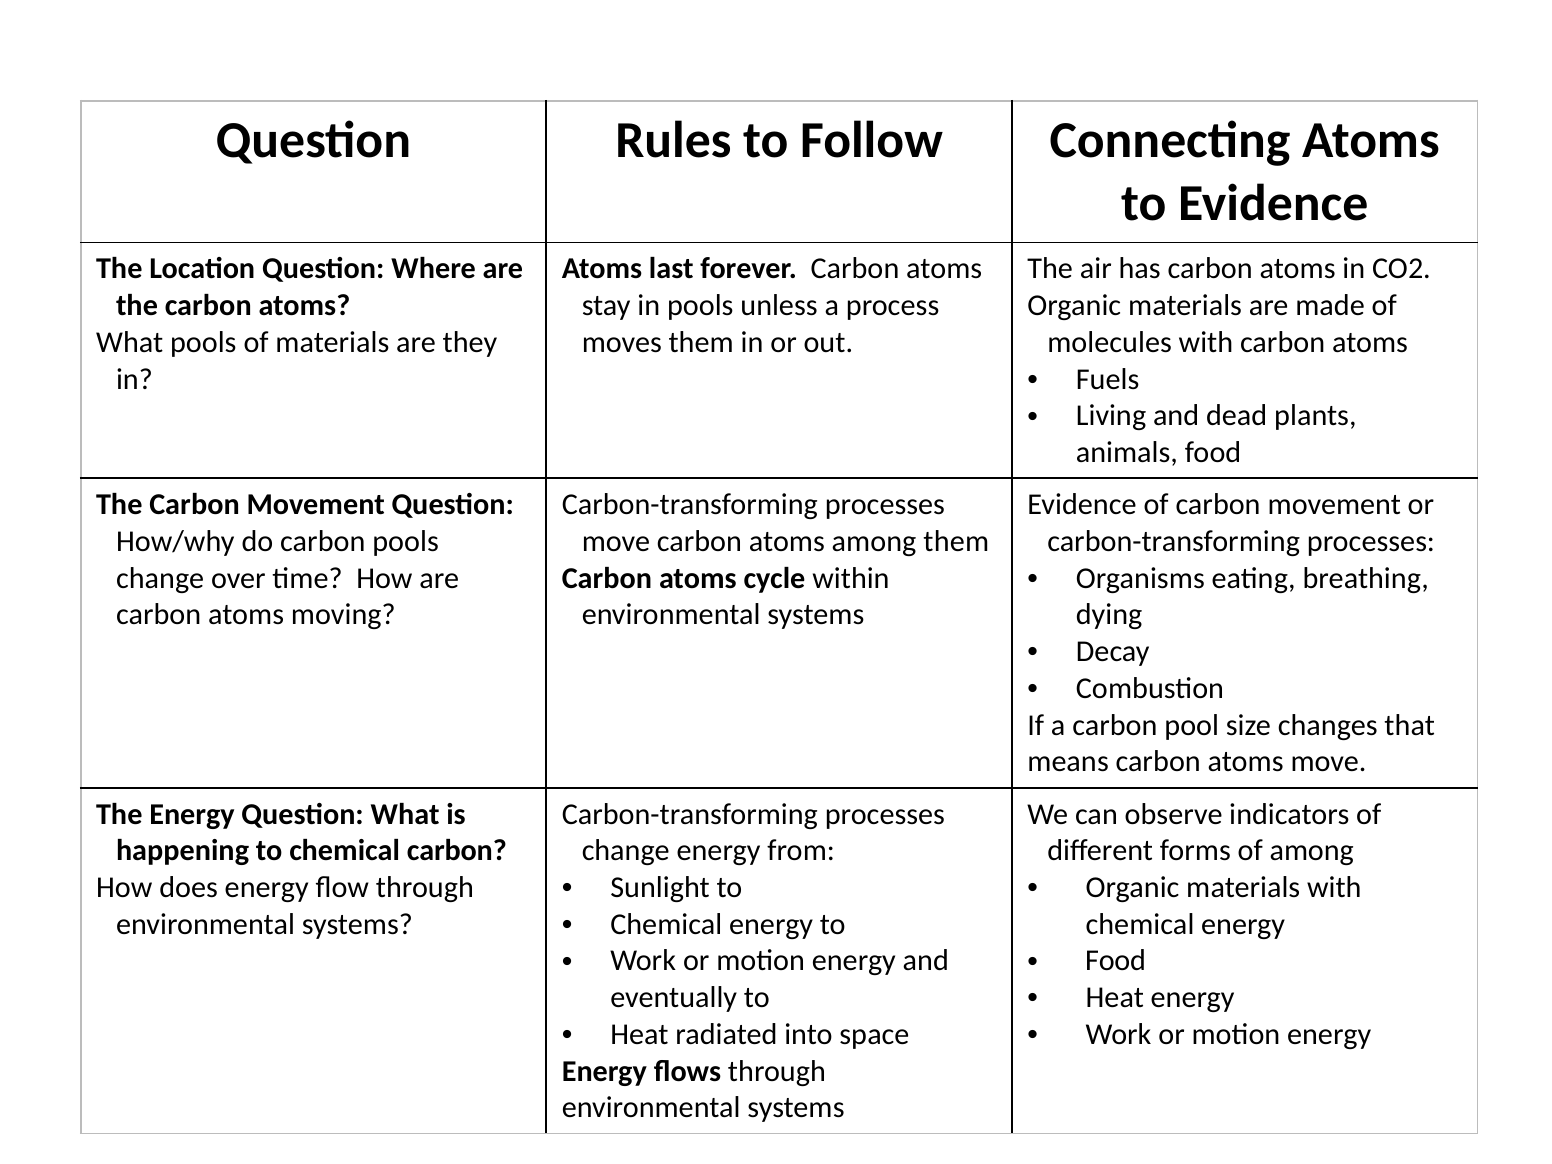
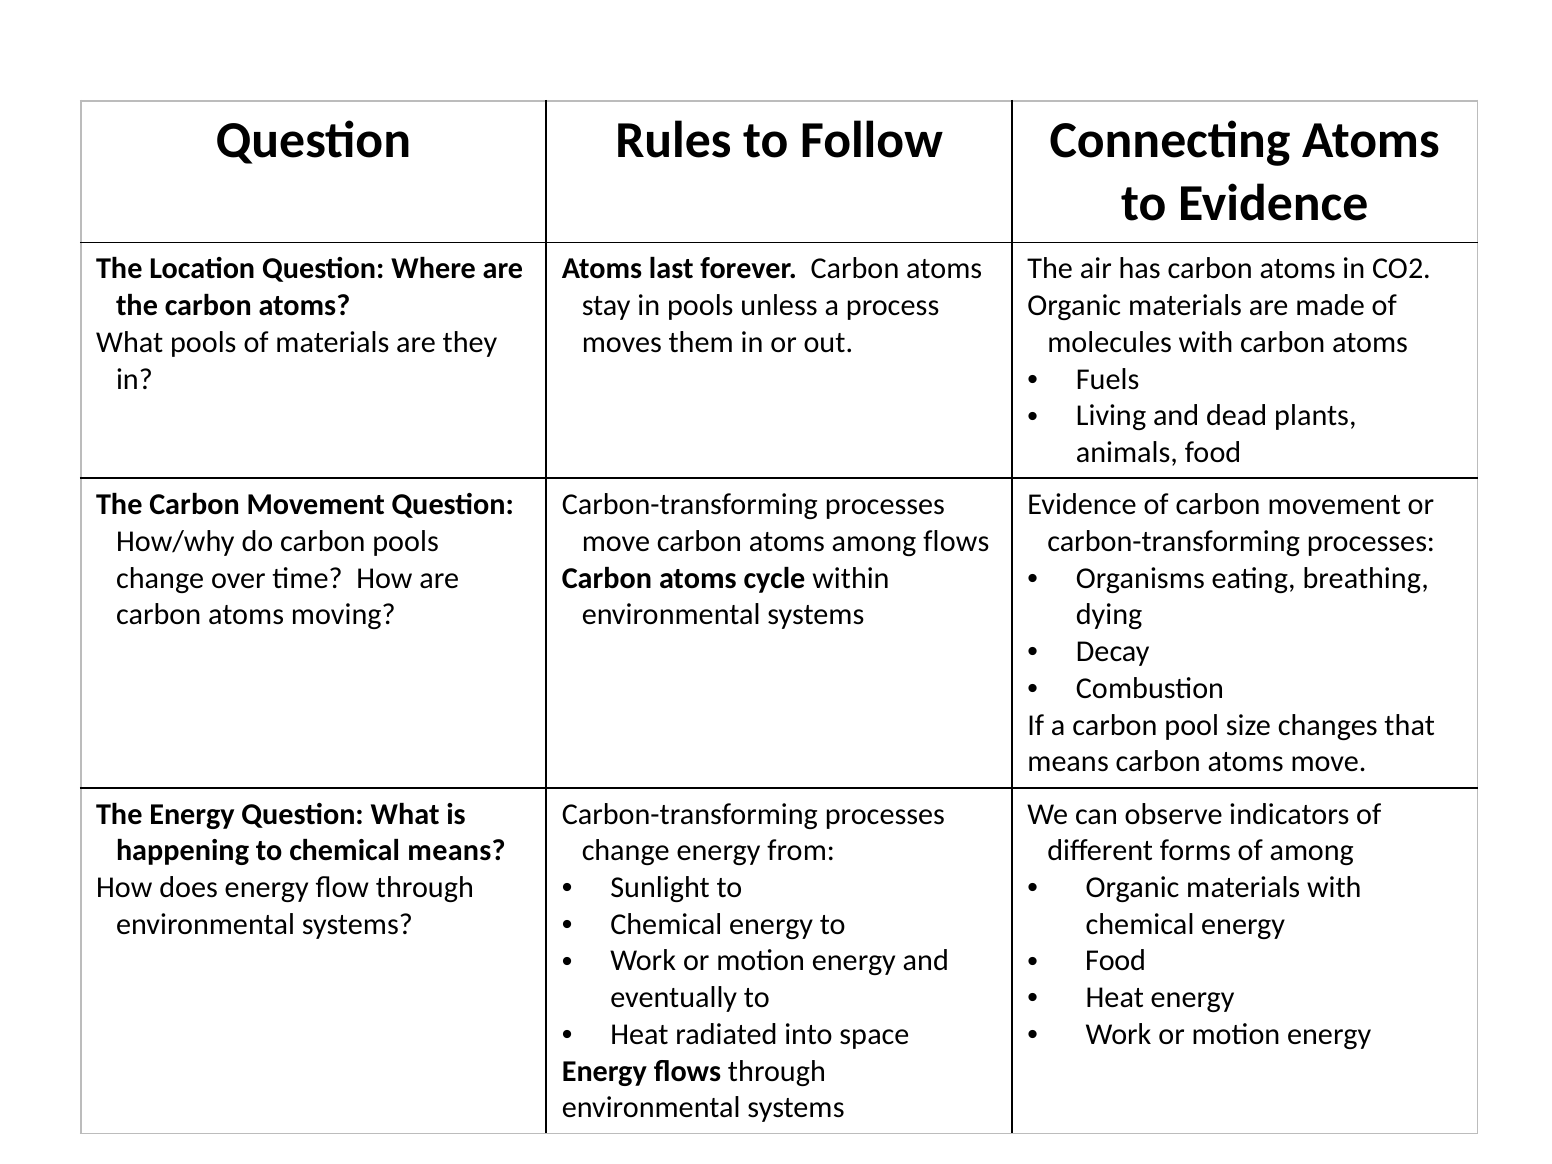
among them: them -> flows
chemical carbon: carbon -> means
